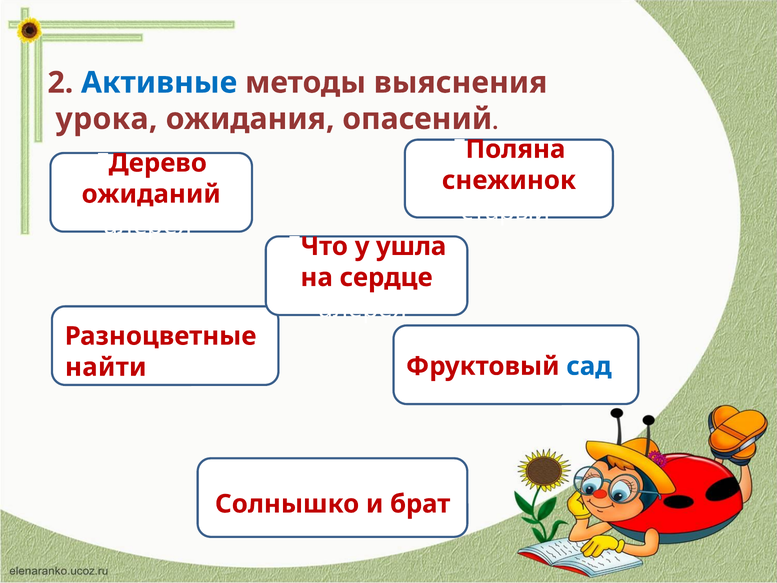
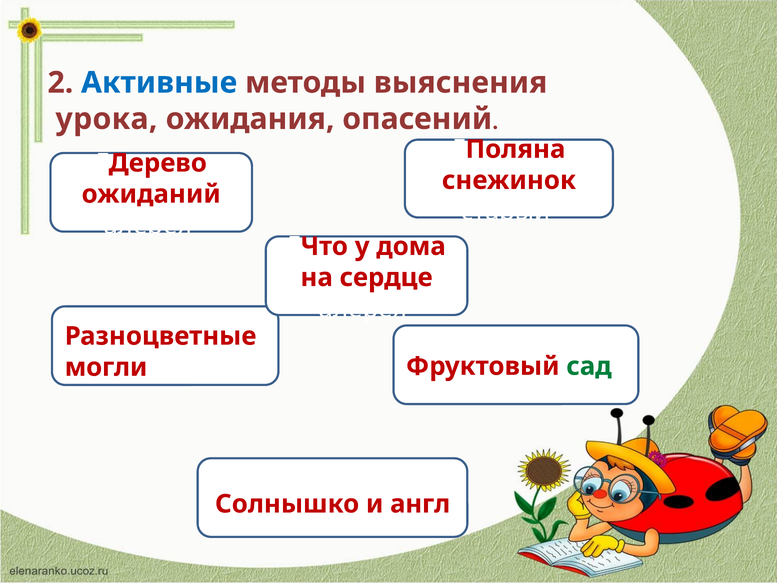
ушла: ушла -> дома
сад colour: blue -> green
найти: найти -> могли
брат: брат -> англ
